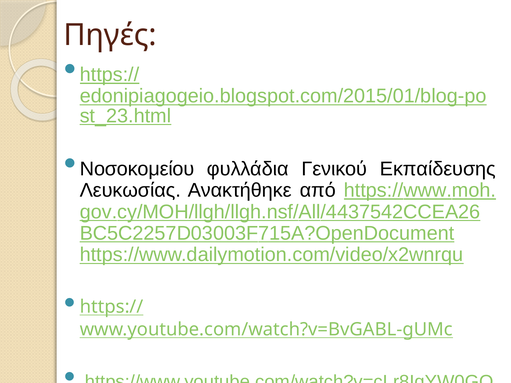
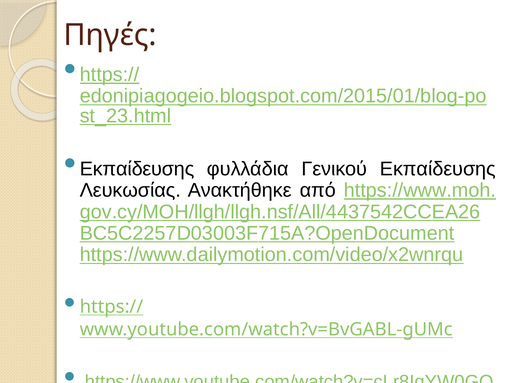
Νοσοκομείου at (137, 169): Νοσοκομείου -> Εκπαίδευσης
